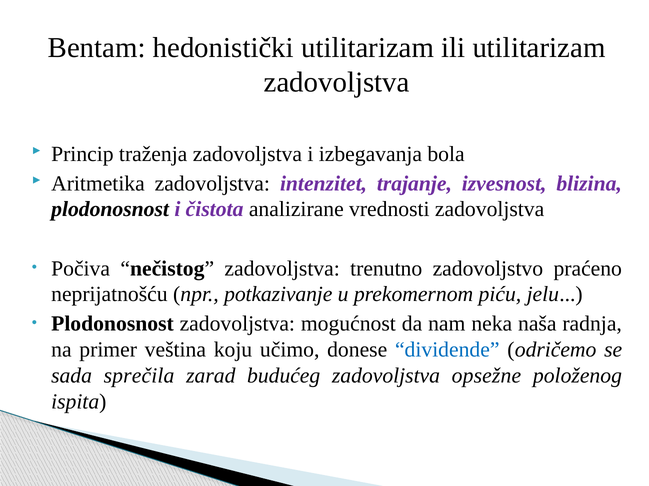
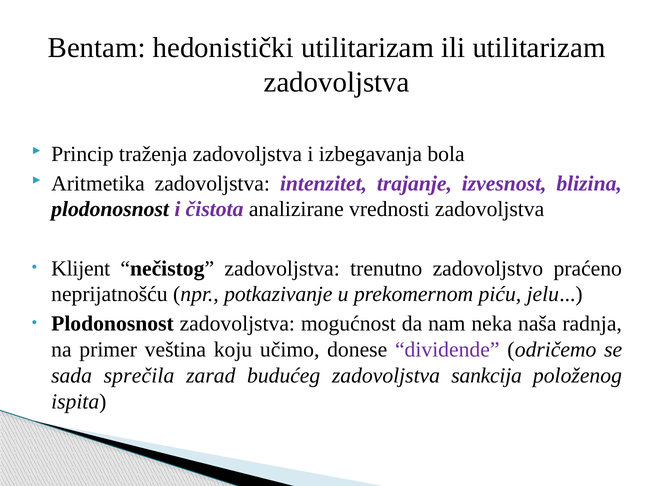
Počiva: Počiva -> Klijent
dividende colour: blue -> purple
opsežne: opsežne -> sankcija
